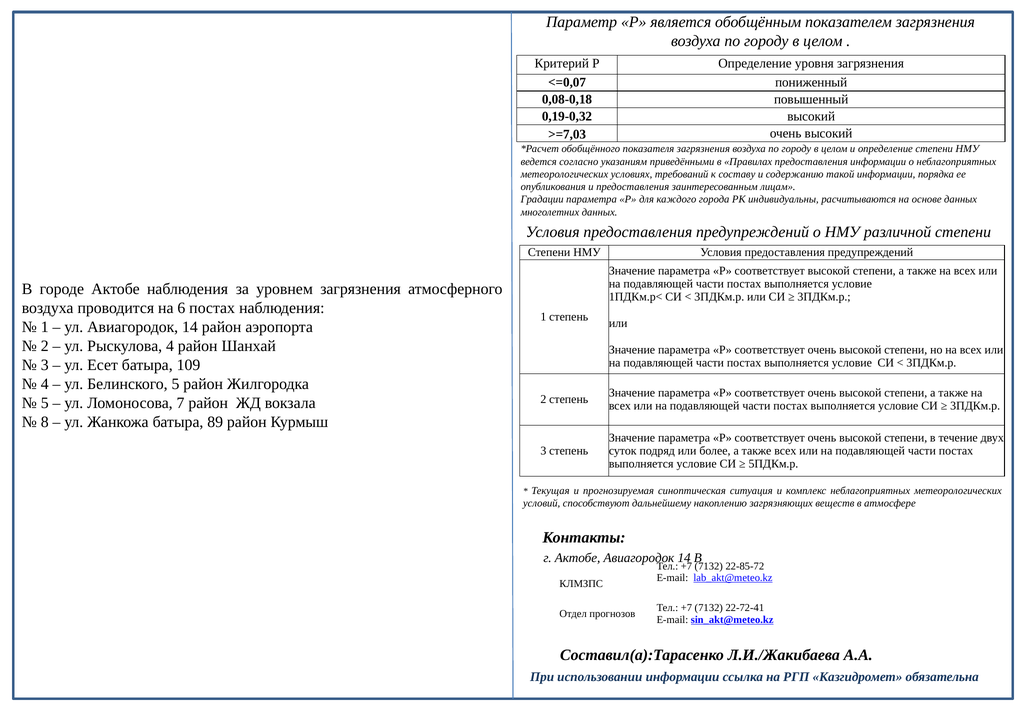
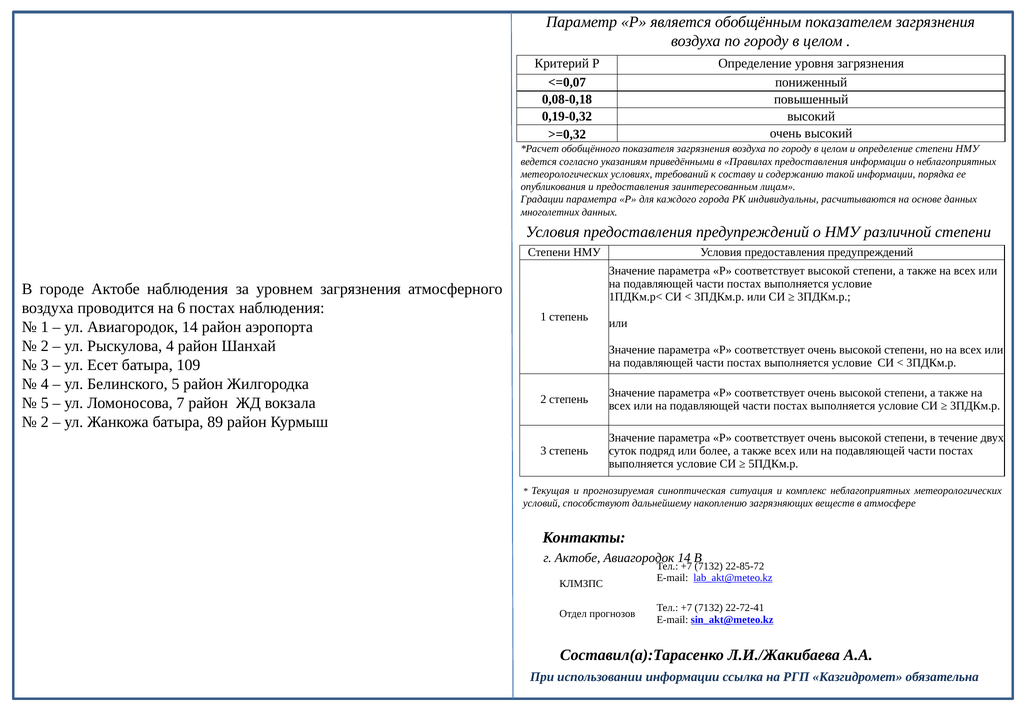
>=7,03: >=7,03 -> >=0,32
8 at (45, 422): 8 -> 2
